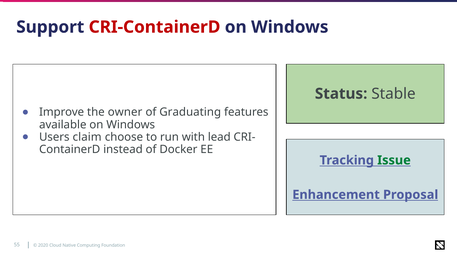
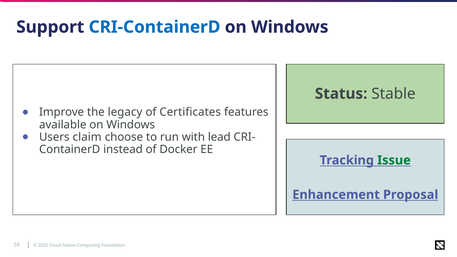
CRI-ContainerD colour: red -> blue
owner: owner -> legacy
Graduating: Graduating -> Certificates
